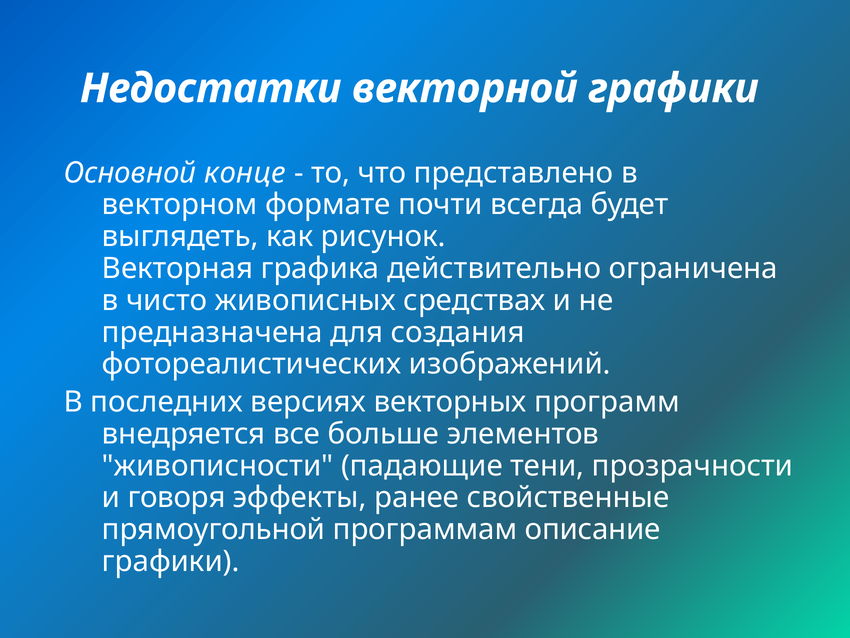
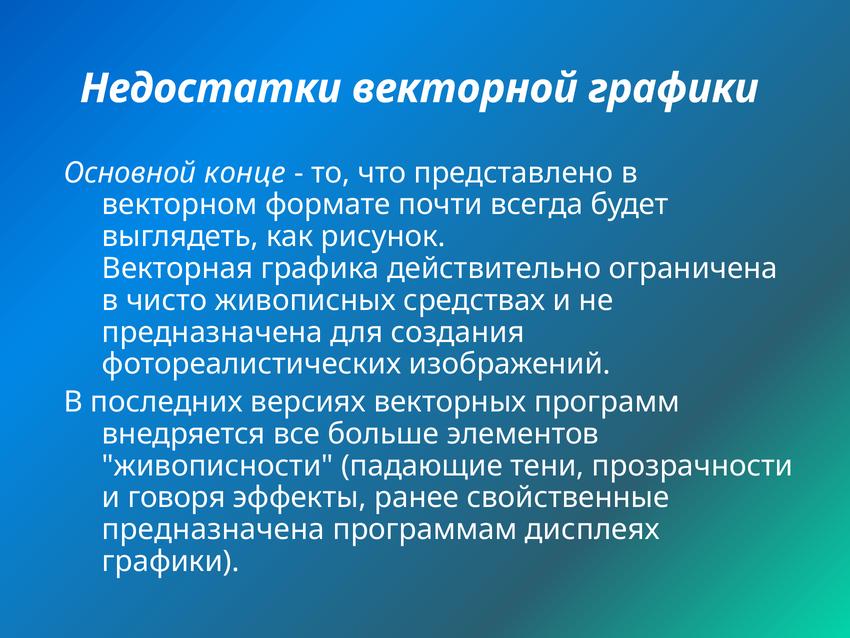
прямоугольной at (214, 529): прямоугольной -> предназначена
описание: описание -> дисплеях
